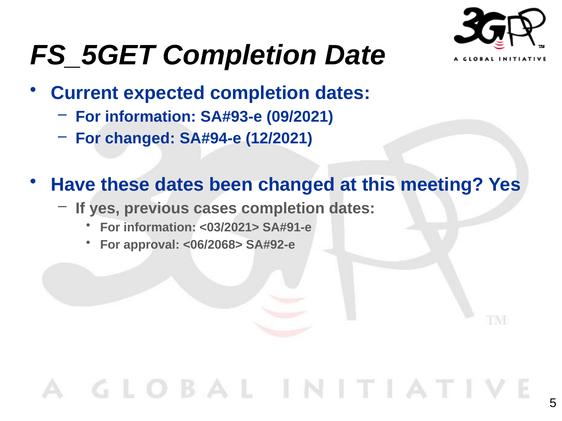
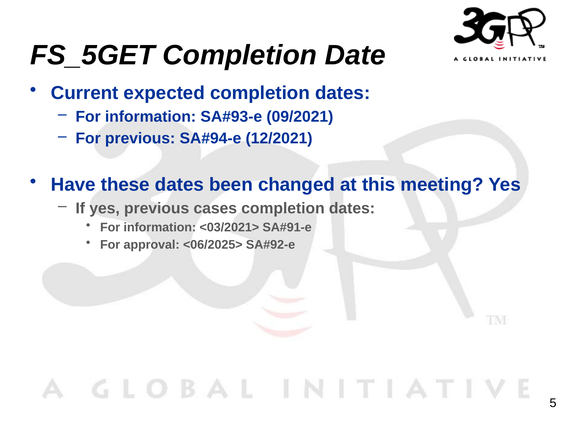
For changed: changed -> previous
<06/2068>: <06/2068> -> <06/2025>
